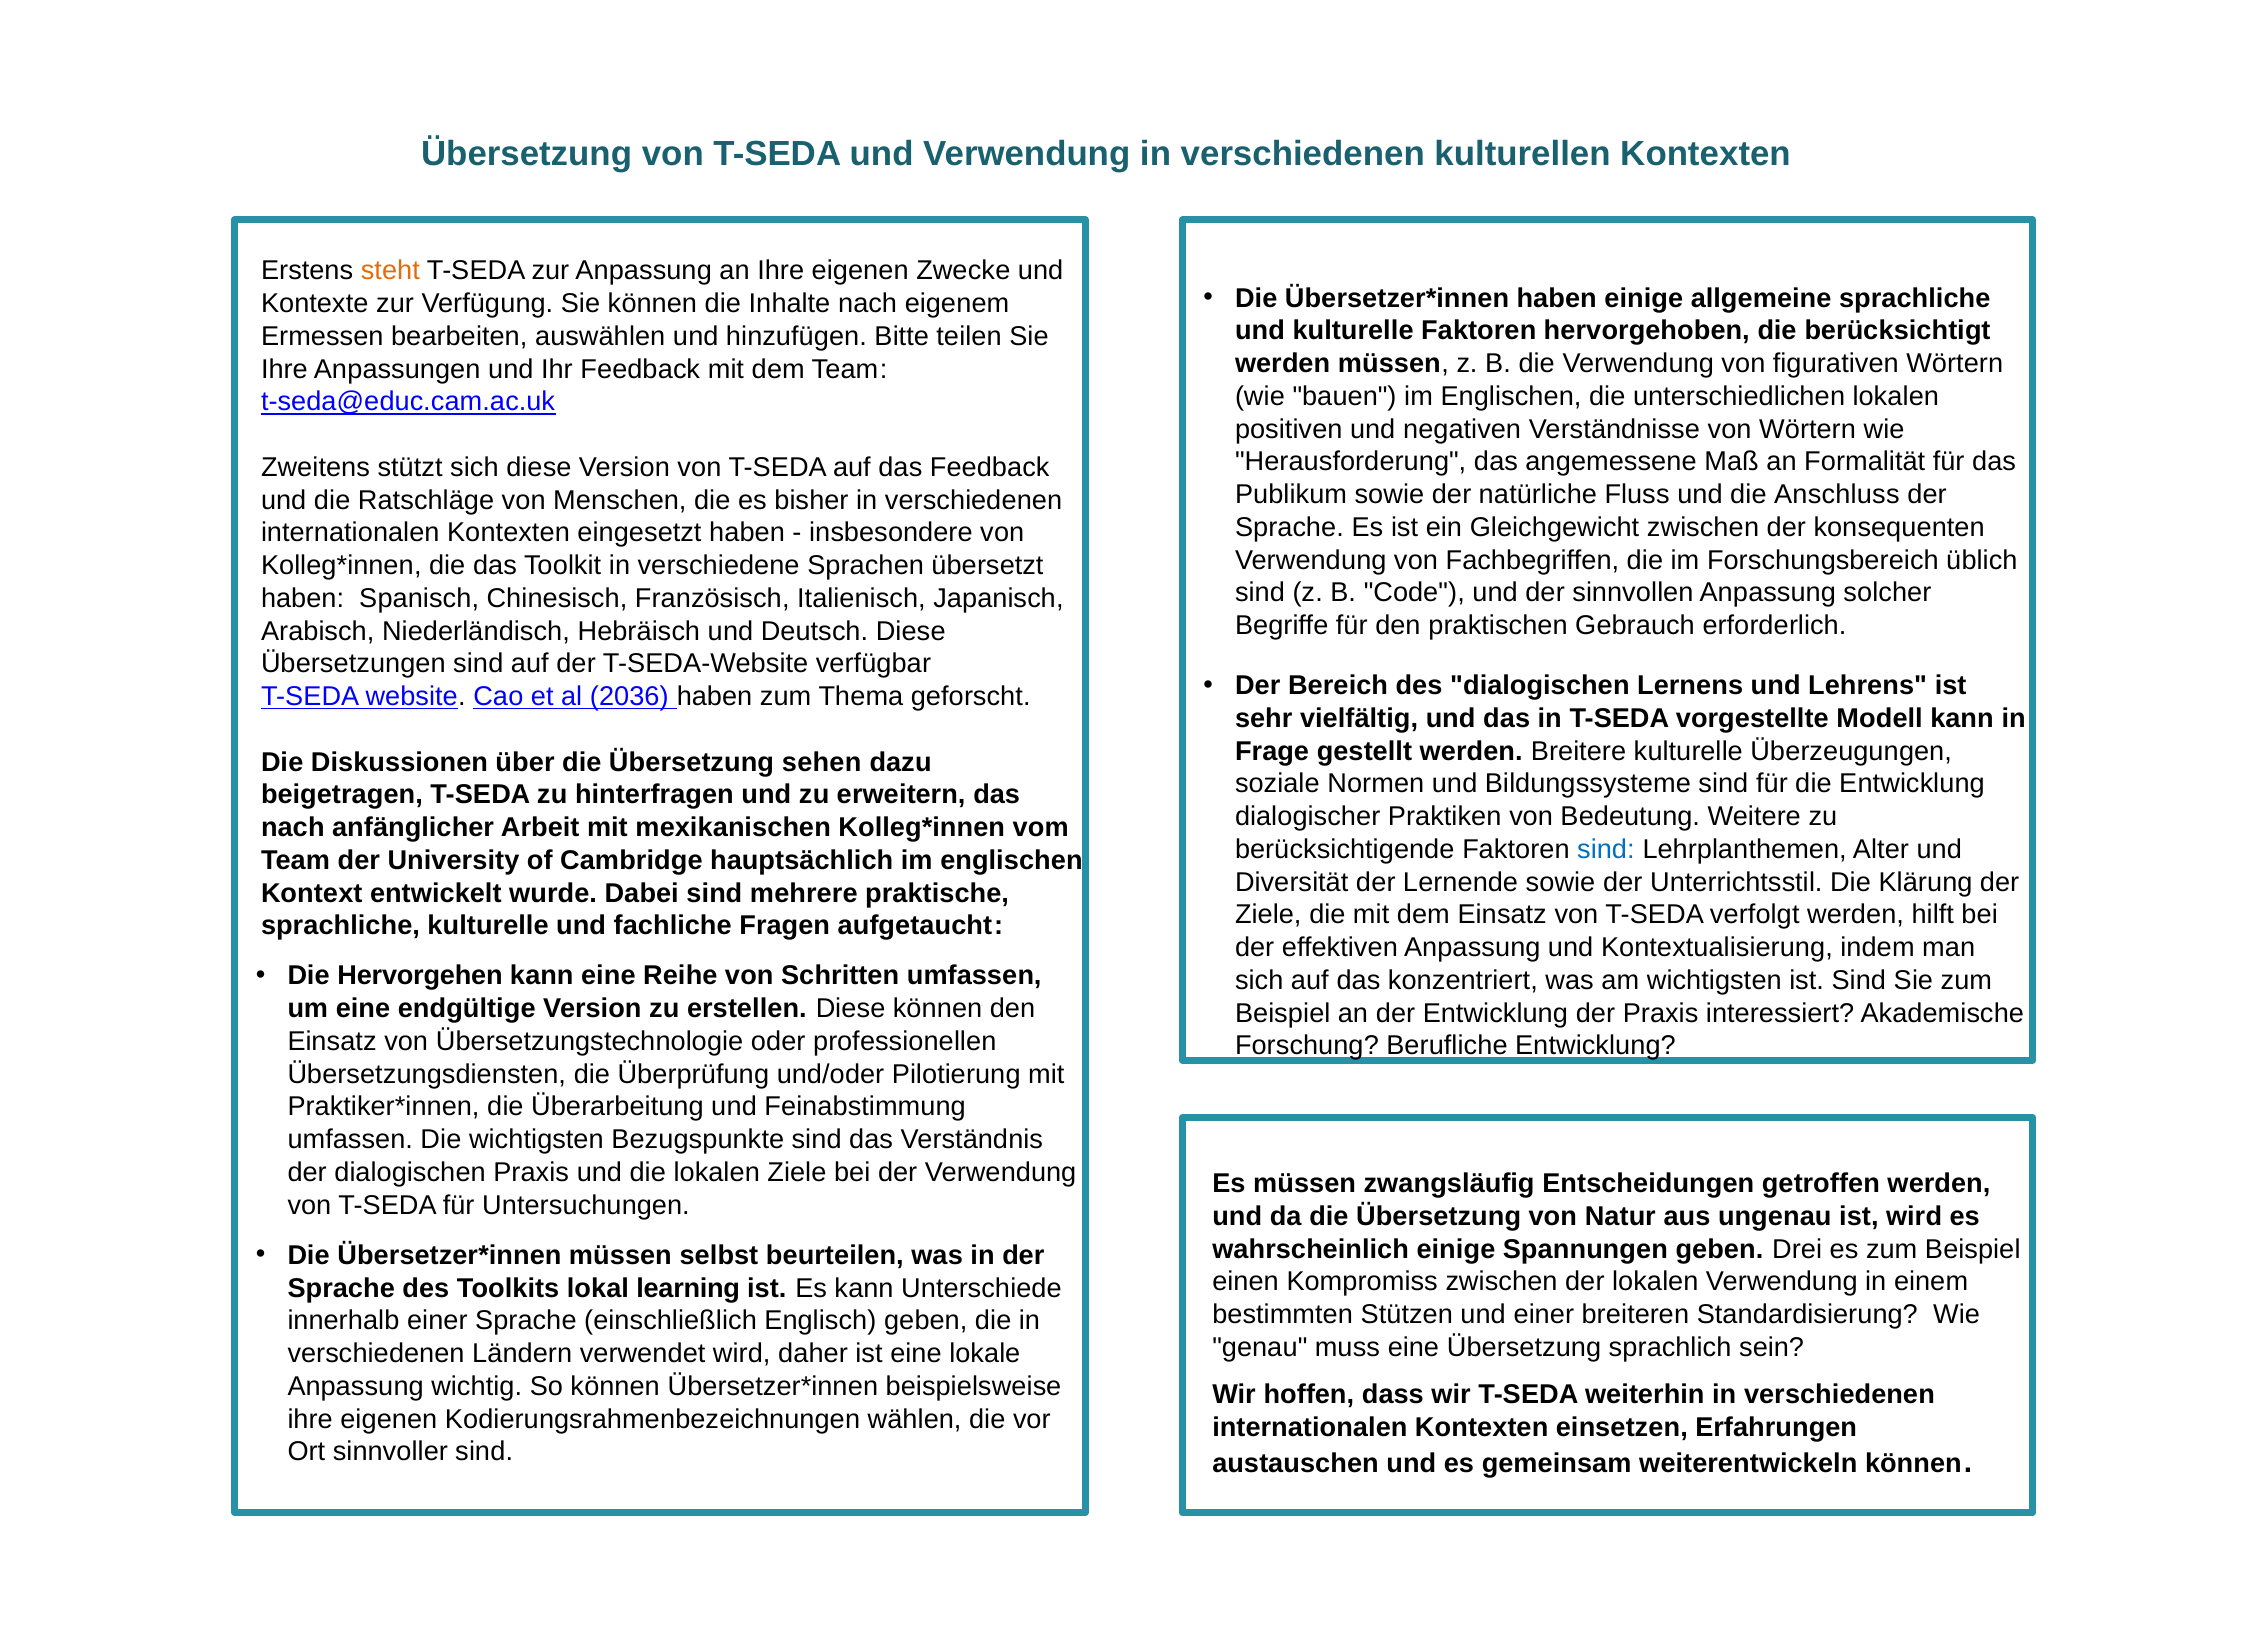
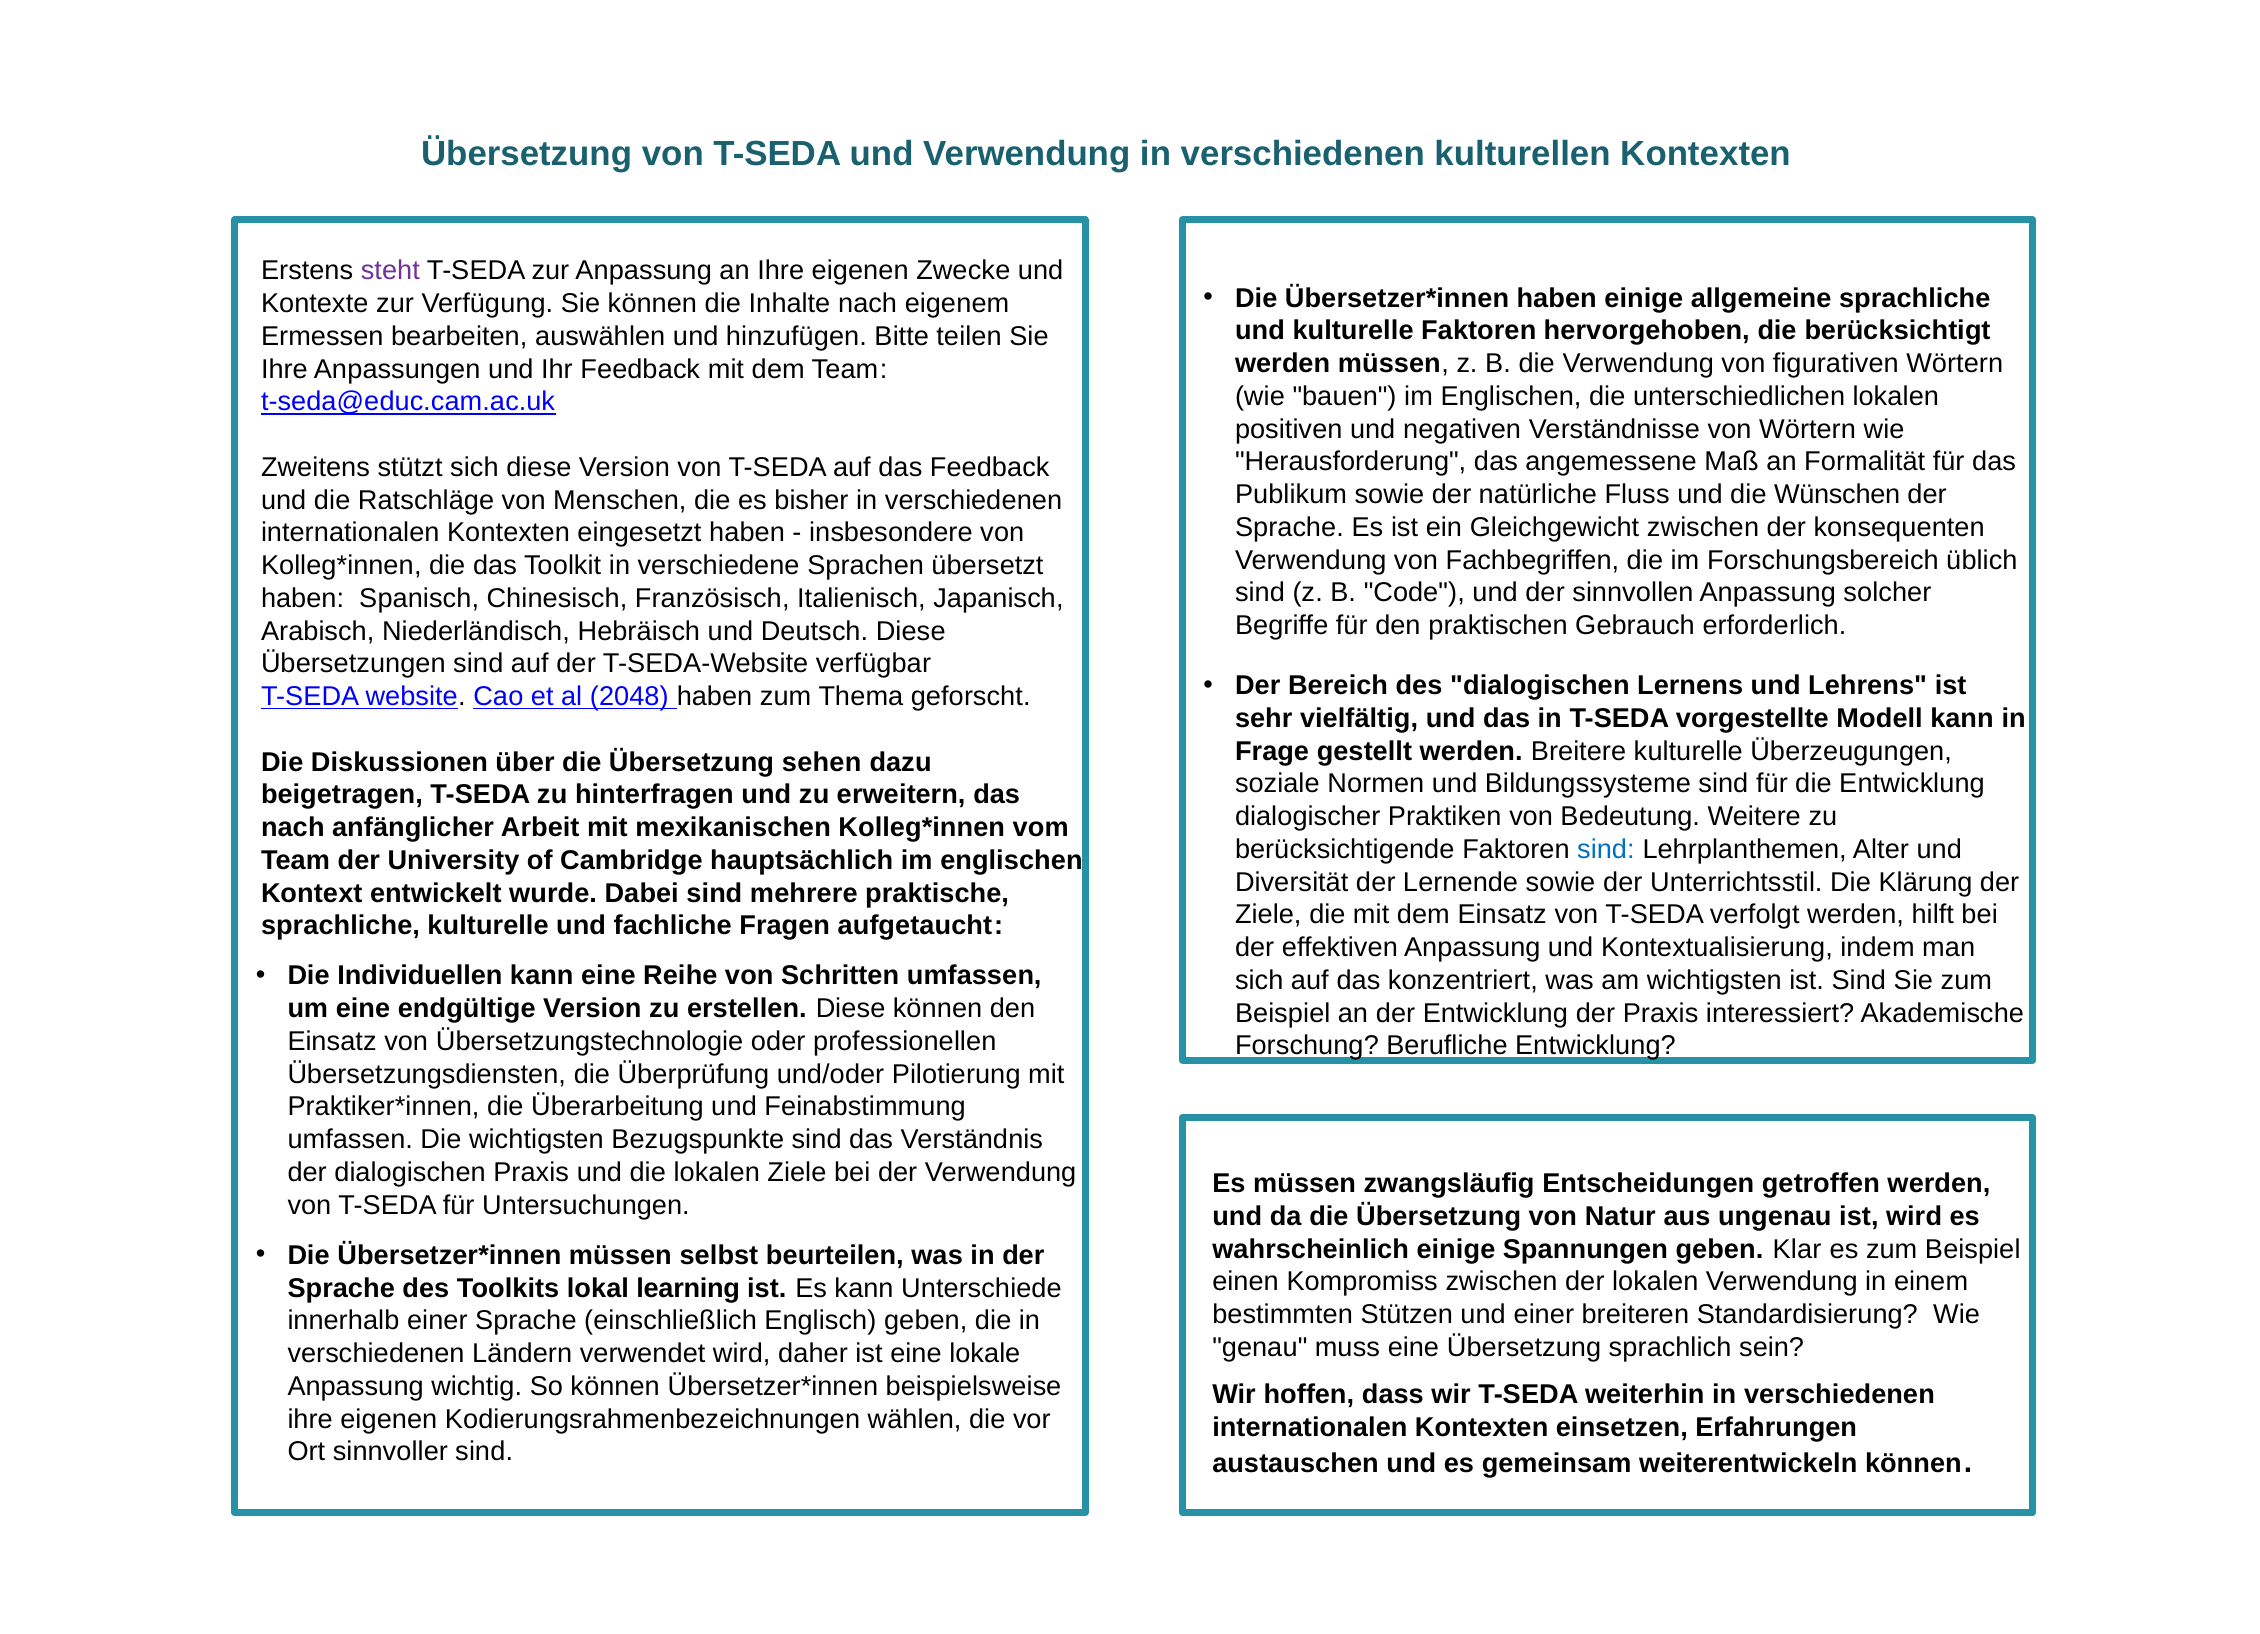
steht colour: orange -> purple
Anschluss: Anschluss -> Wünschen
2036: 2036 -> 2048
Hervorgehen: Hervorgehen -> Individuellen
Drei: Drei -> Klar
